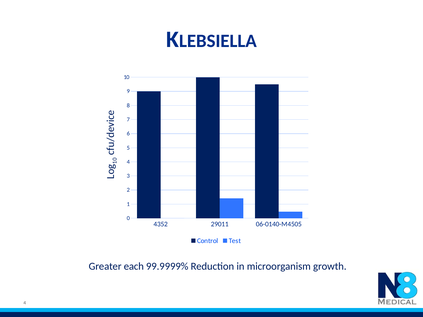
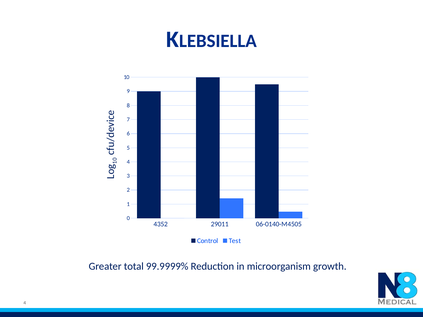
each: each -> total
